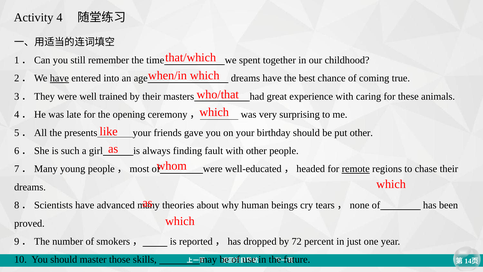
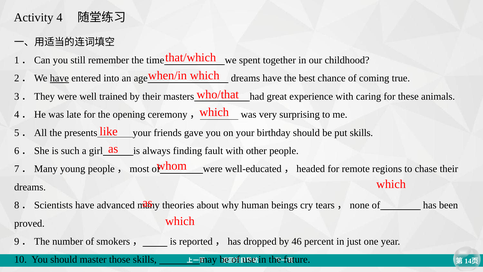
put other: other -> skills
remote underline: present -> none
72: 72 -> 46
